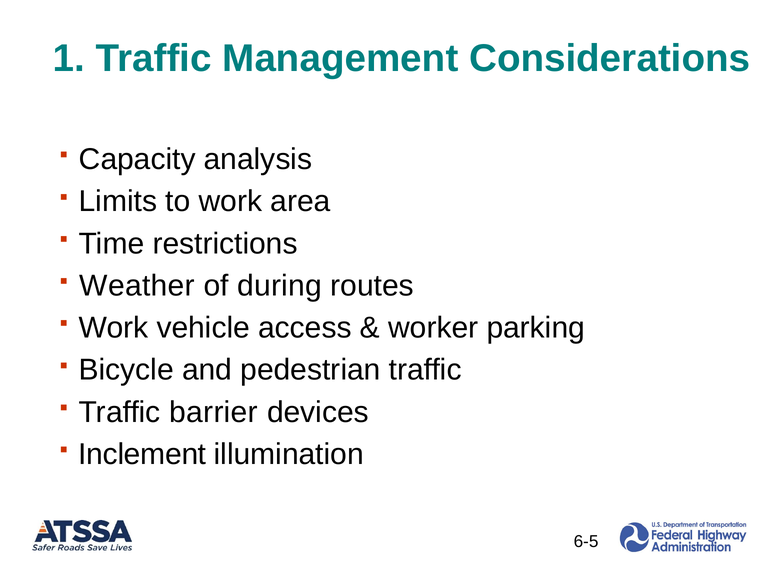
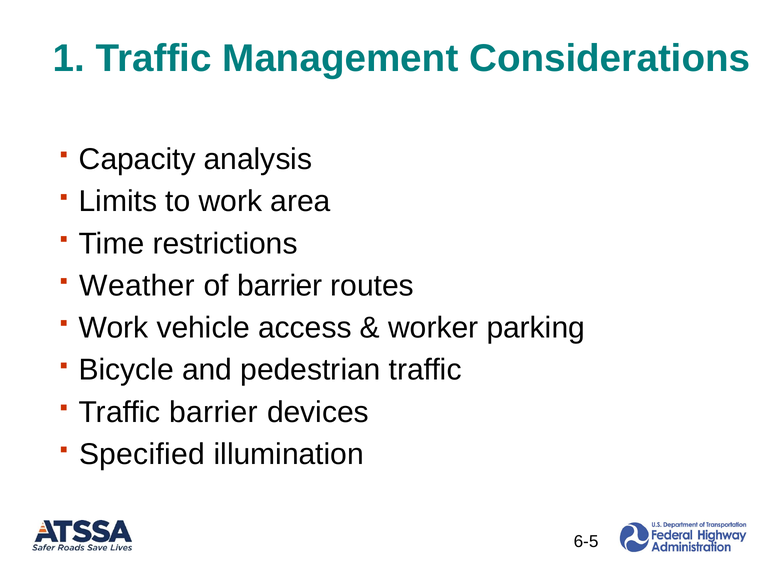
of during: during -> barrier
Inclement: Inclement -> Specified
